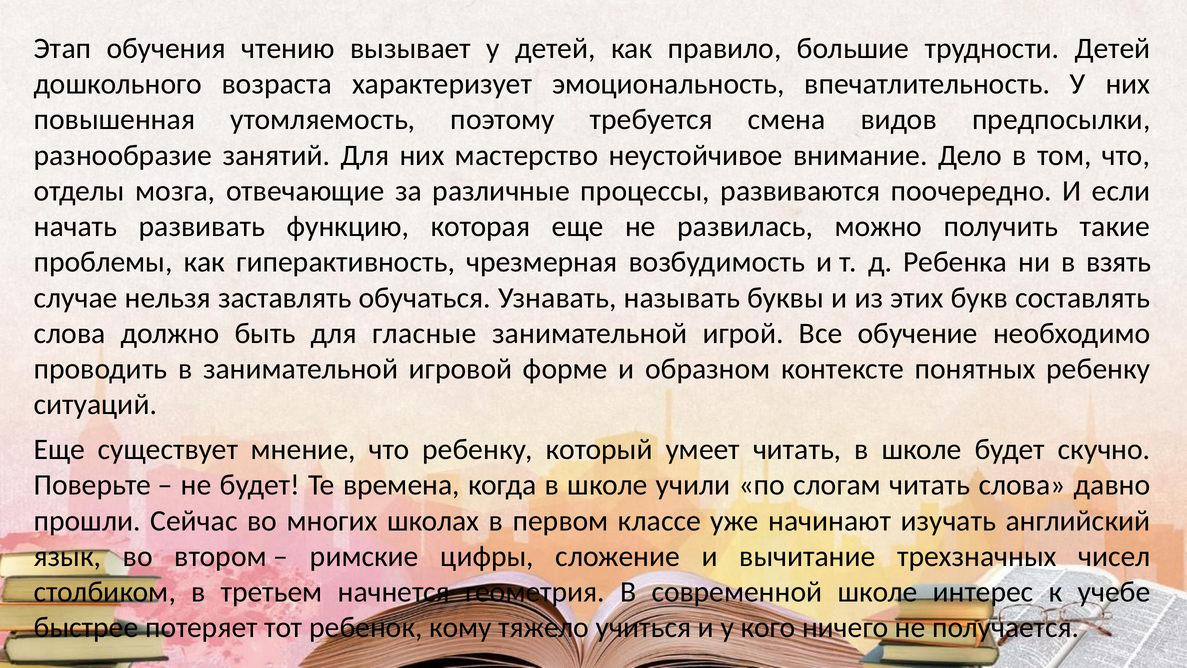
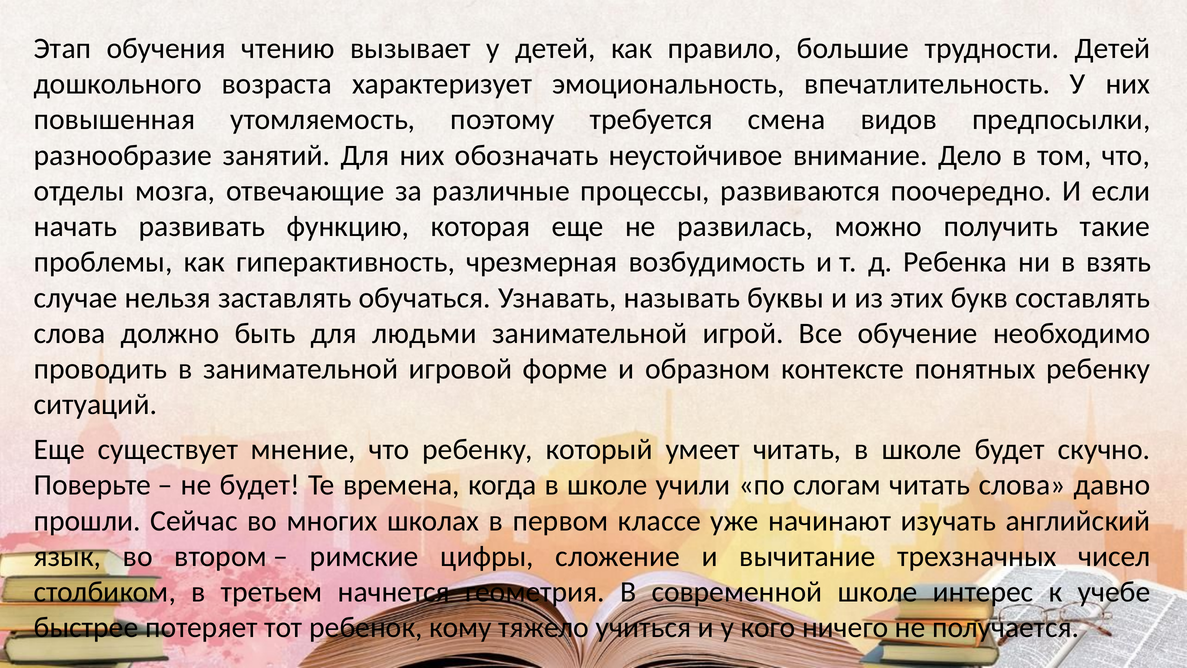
мастерство: мастерство -> обозначать
гласные: гласные -> людьми
